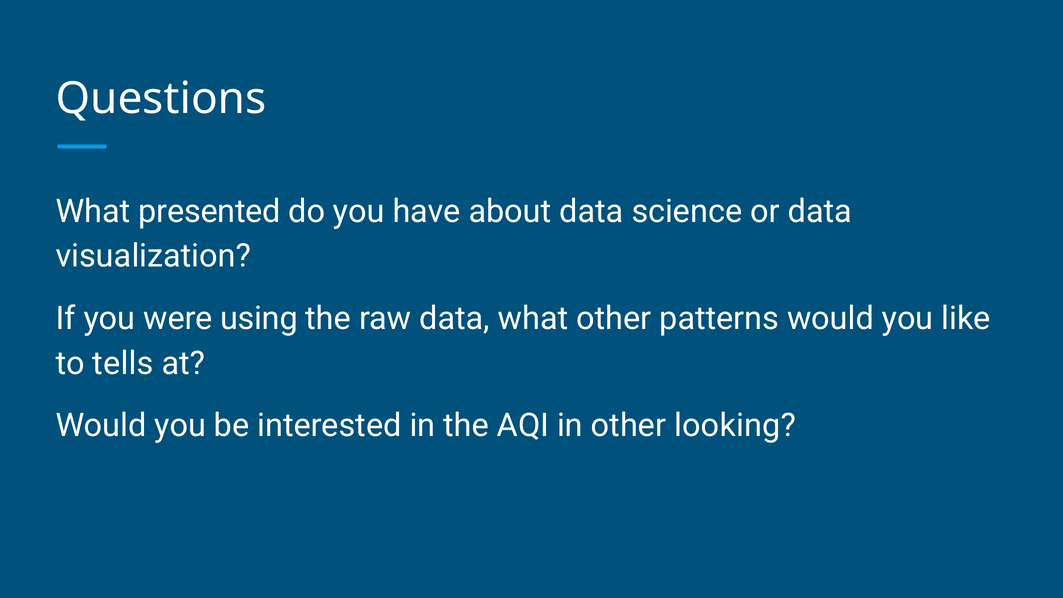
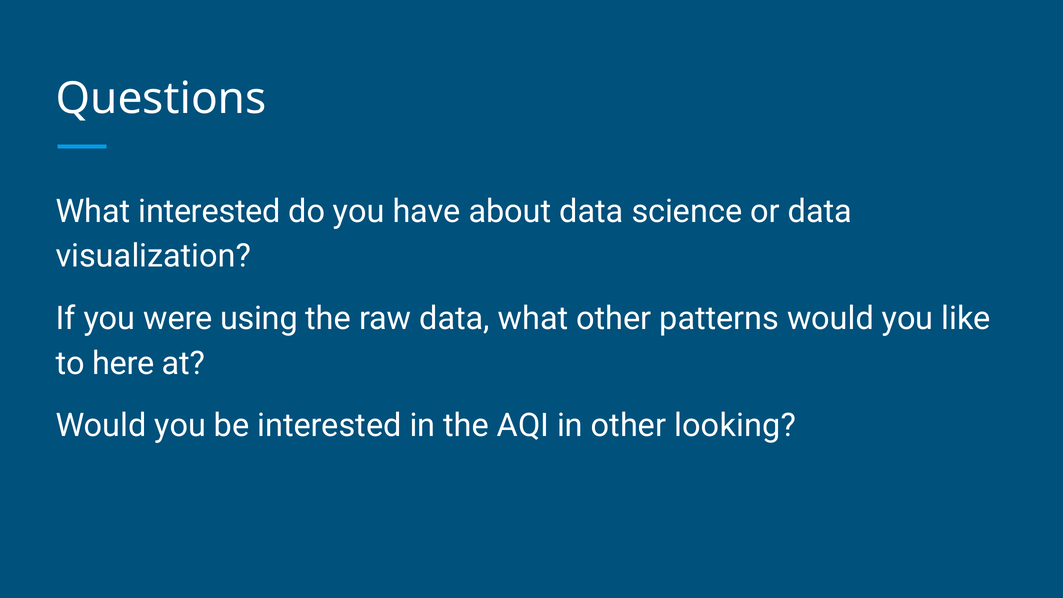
What presented: presented -> interested
tells: tells -> here
